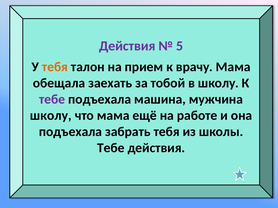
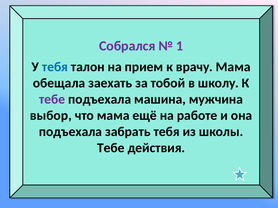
Действия at (127, 46): Действия -> Собрался
5: 5 -> 1
тебя at (55, 67) colour: orange -> blue
школу at (51, 116): школу -> выбор
